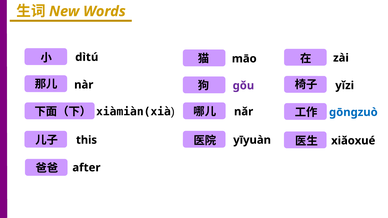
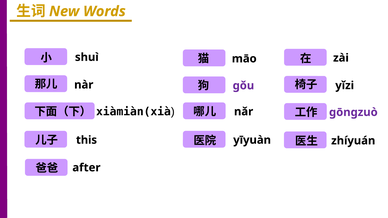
dìtú: dìtú -> shuì
ɡōnɡzuò colour: blue -> purple
xiǎoxué: xiǎoxué -> zhíyuán
